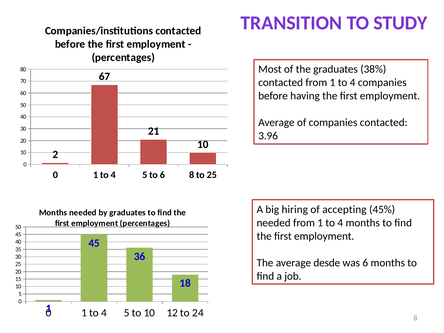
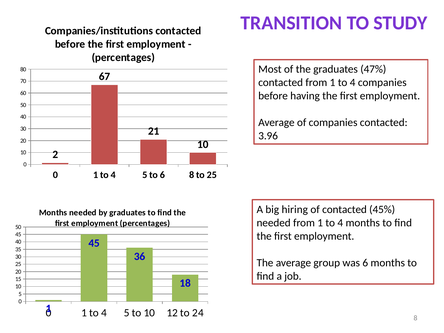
38%: 38% -> 47%
of accepting: accepting -> contacted
desde: desde -> group
